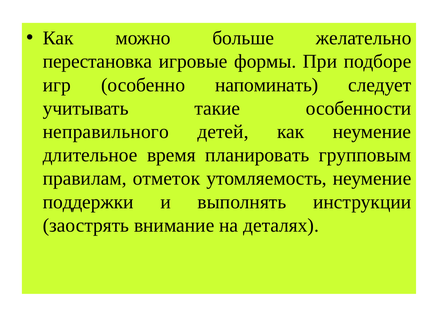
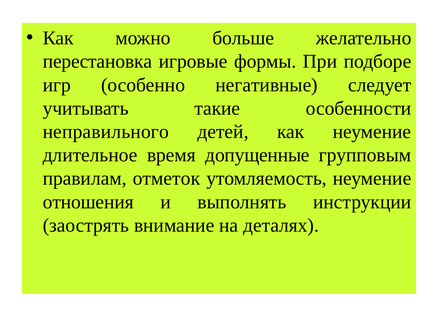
напоминать: напоминать -> негативные
планировать: планировать -> допущенные
поддержки: поддержки -> отношения
